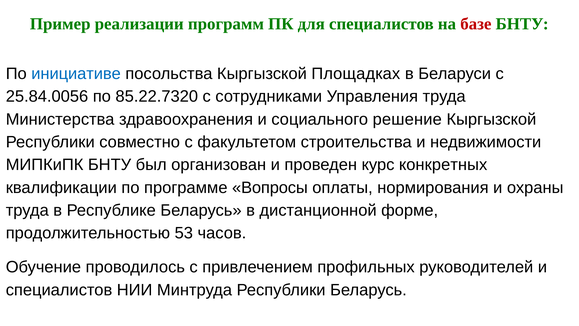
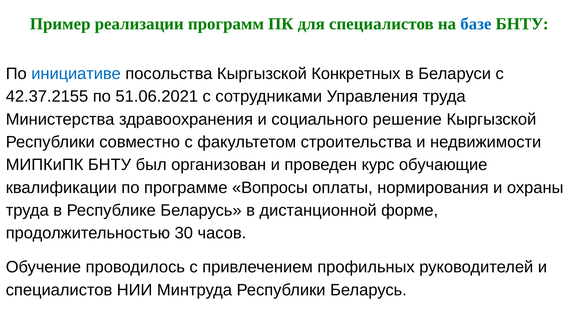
базе colour: red -> blue
Площадках: Площадках -> Конкретных
25.84.0056: 25.84.0056 -> 42.37.2155
85.22.7320: 85.22.7320 -> 51.06.2021
конкретных: конкретных -> обучающие
53: 53 -> 30
